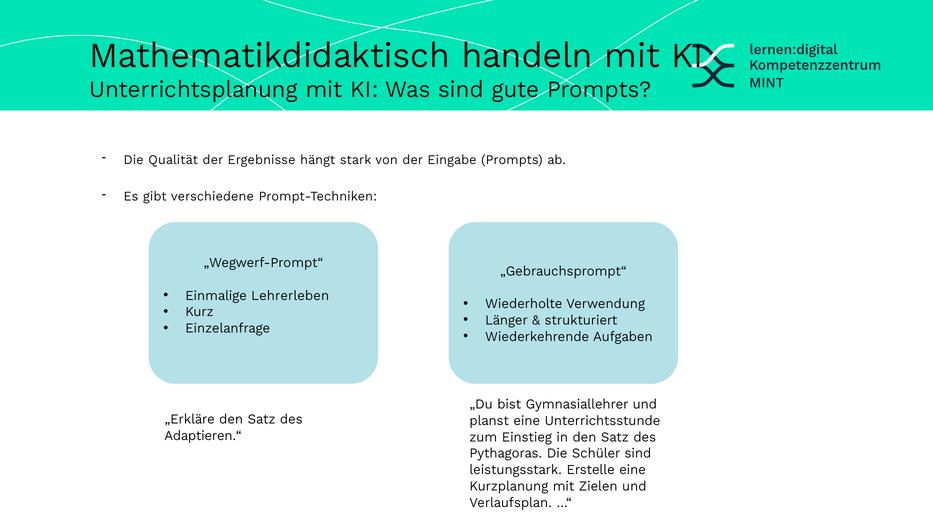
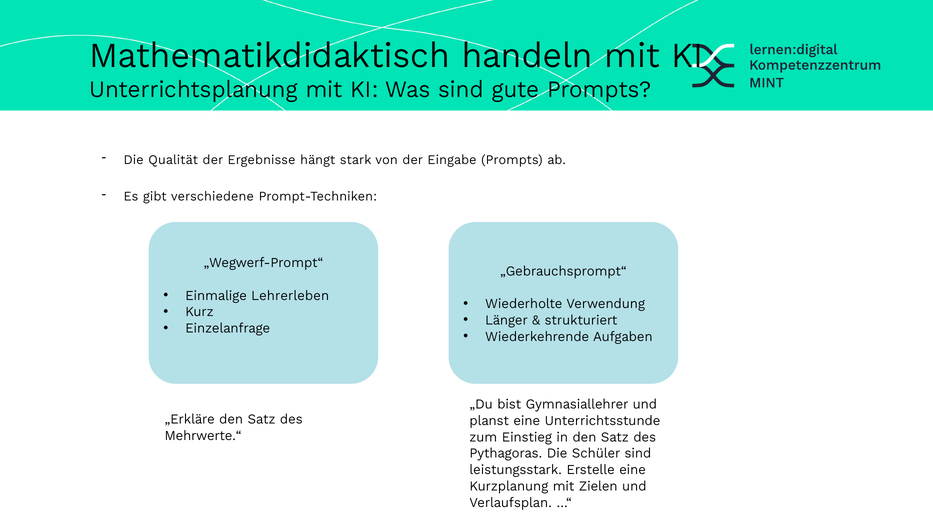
Adaptieren.“: Adaptieren.“ -> Mehrwerte.“
